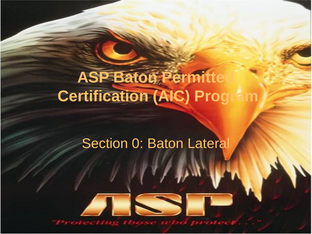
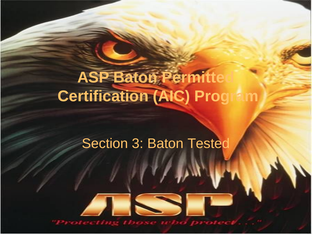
0: 0 -> 3
Lateral: Lateral -> Tested
